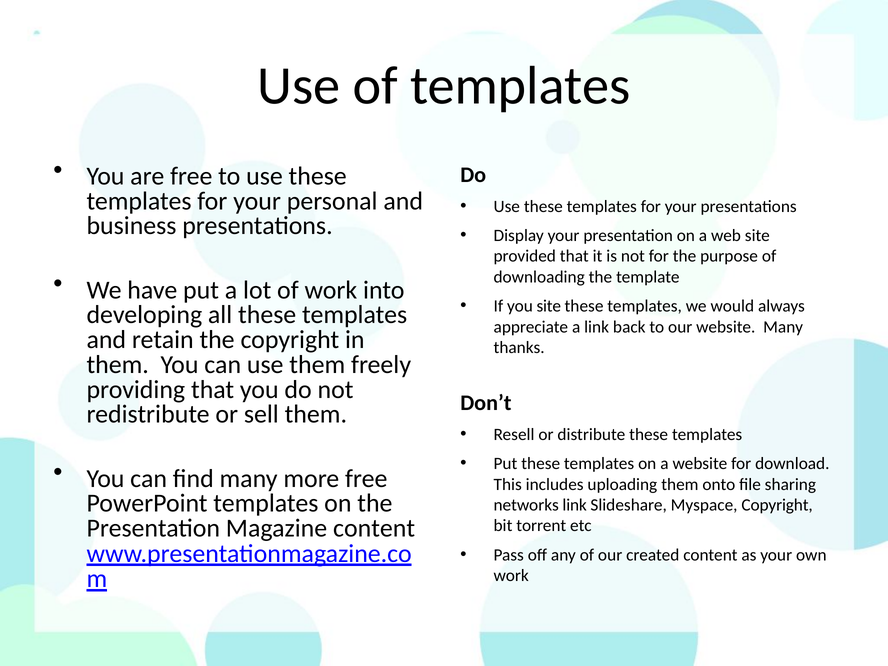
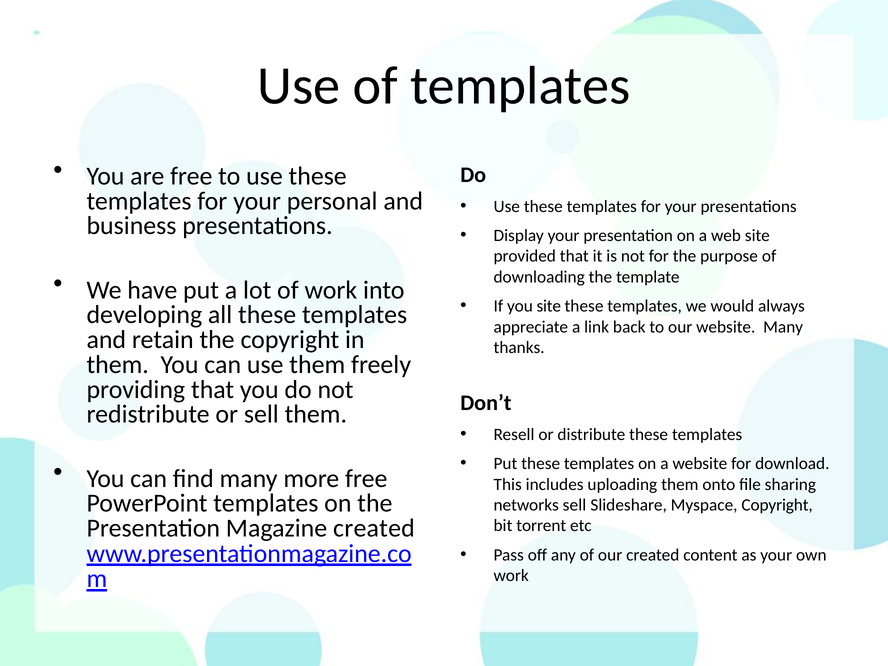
networks link: link -> sell
Magazine content: content -> created
